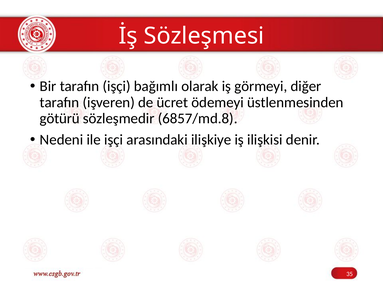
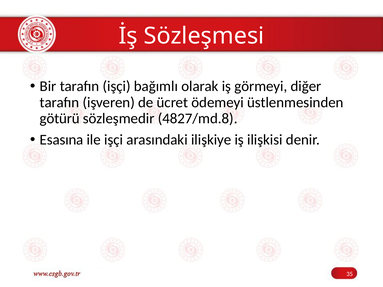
6857/md.8: 6857/md.8 -> 4827/md.8
Nedeni: Nedeni -> Esasına
